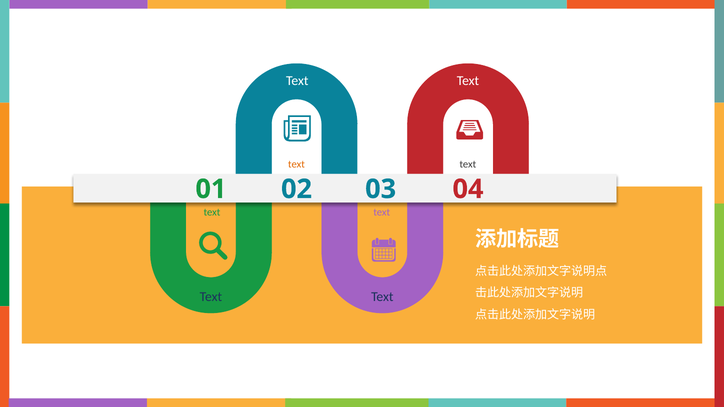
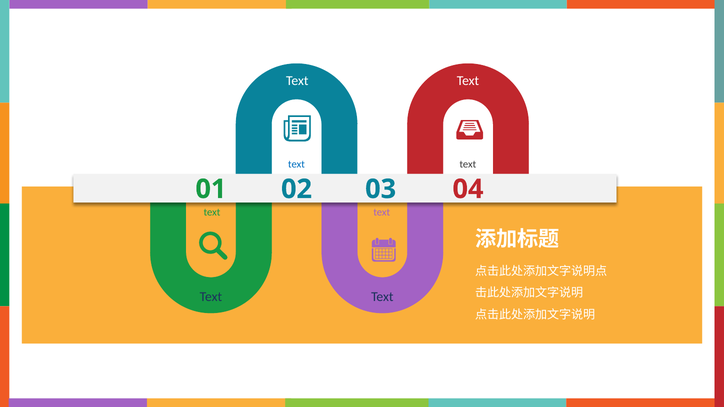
text at (296, 164) colour: orange -> blue
